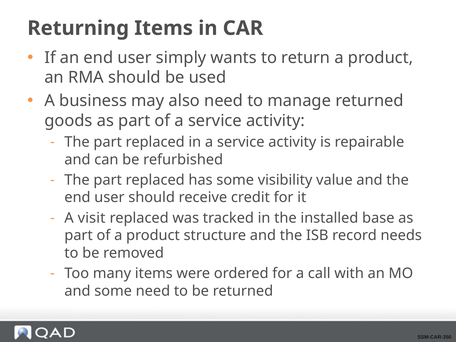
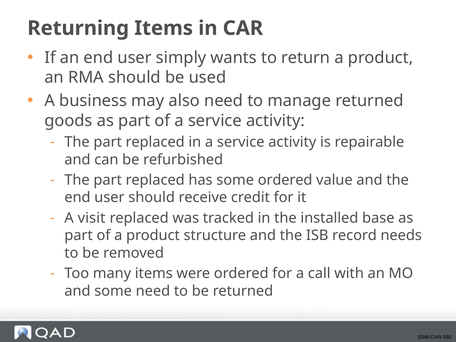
some visibility: visibility -> ordered
